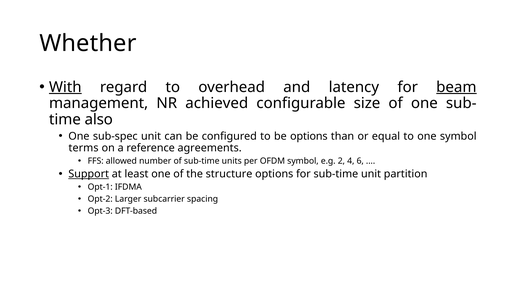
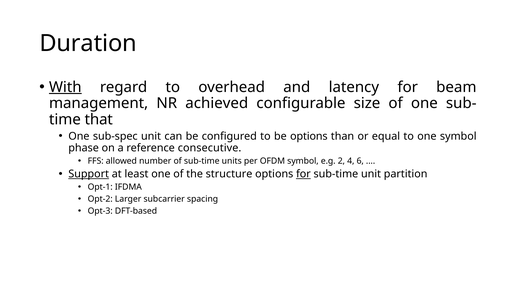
Whether: Whether -> Duration
beam underline: present -> none
also: also -> that
terms: terms -> phase
agreements: agreements -> consecutive
for at (303, 174) underline: none -> present
